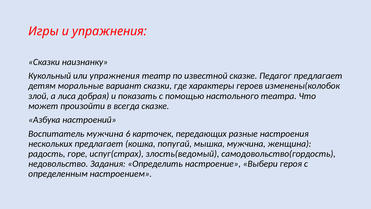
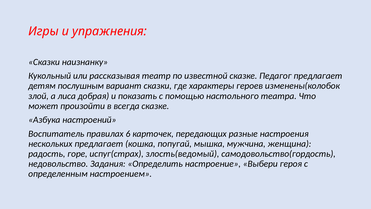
или упражнения: упражнения -> рассказывая
моральные: моральные -> послушным
Воспитатель мужчина: мужчина -> правилах
